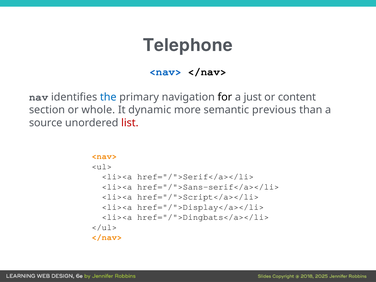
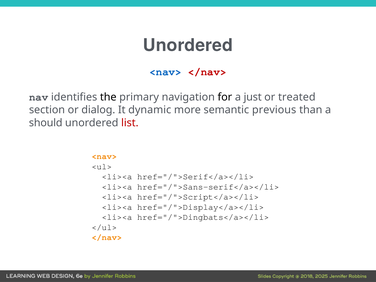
Telephone at (188, 45): Telephone -> Unordered
</nav> at (207, 72) colour: black -> red
the colour: blue -> black
content: content -> treated
whole: whole -> dialog
source: source -> should
